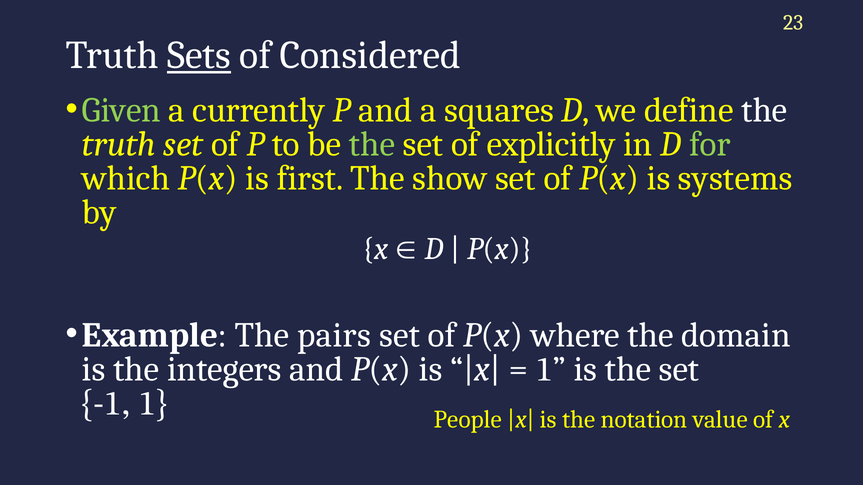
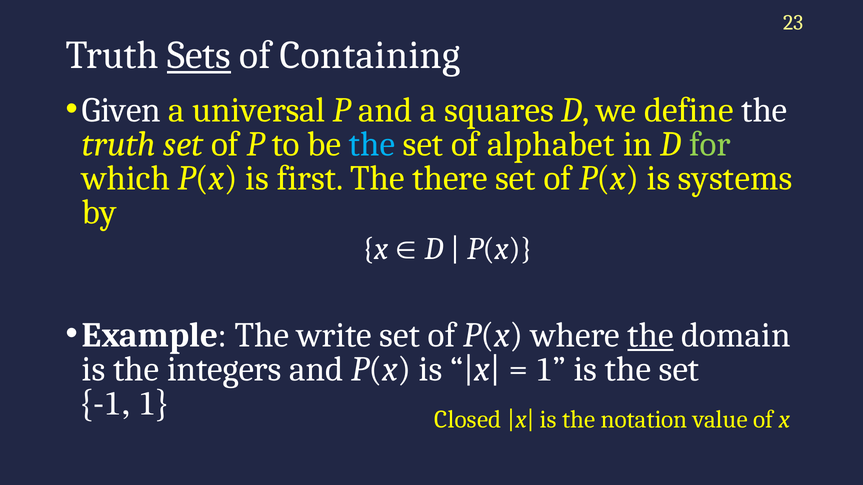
Considered: Considered -> Containing
Given colour: light green -> white
currently: currently -> universal
the at (372, 144) colour: light green -> light blue
explicitly: explicitly -> alphabet
show: show -> there
pairs: pairs -> write
the at (650, 335) underline: none -> present
People: People -> Closed
